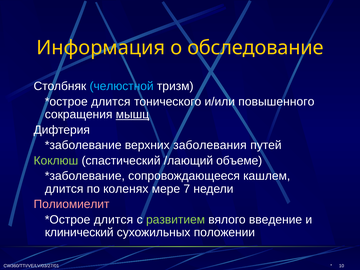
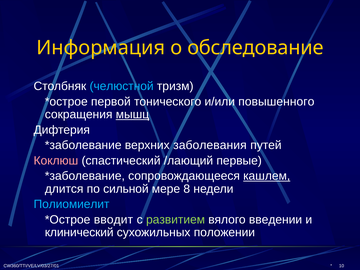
длится at (111, 102): длится -> первой
Коклюш colour: light green -> pink
объеме: объеме -> первые
кашлем underline: none -> present
коленях: коленях -> сильной
7: 7 -> 8
Полиомиелит colour: pink -> light blue
длится at (113, 220): длится -> вводит
введение: введение -> введении
